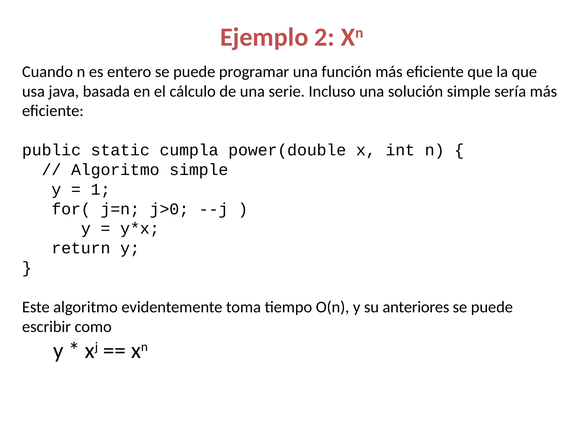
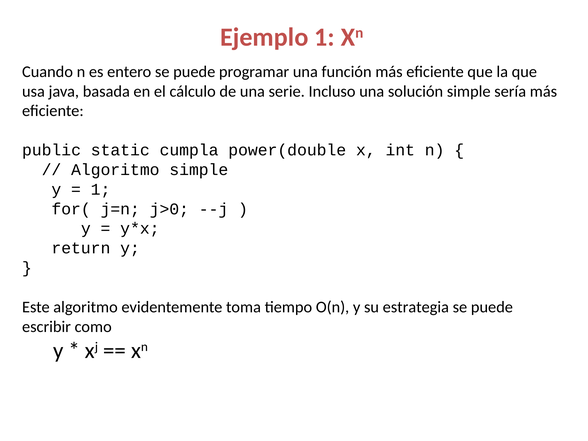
Ejemplo 2: 2 -> 1
anteriores: anteriores -> estrategia
